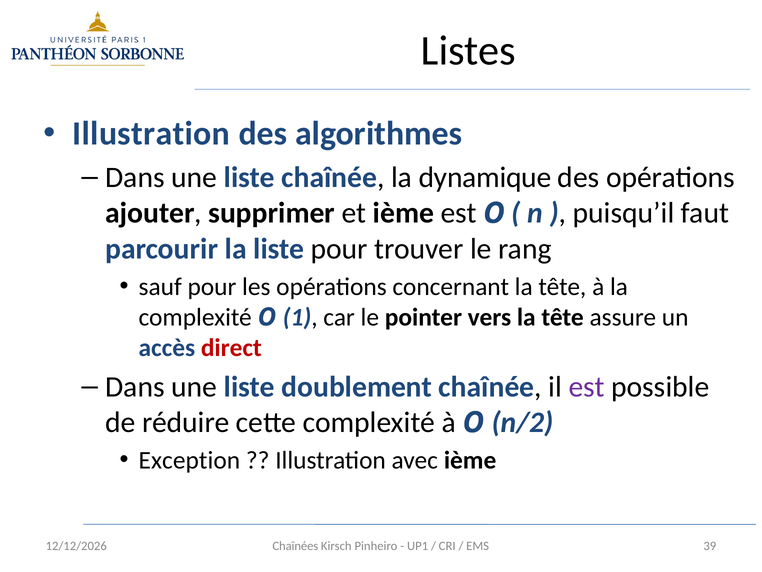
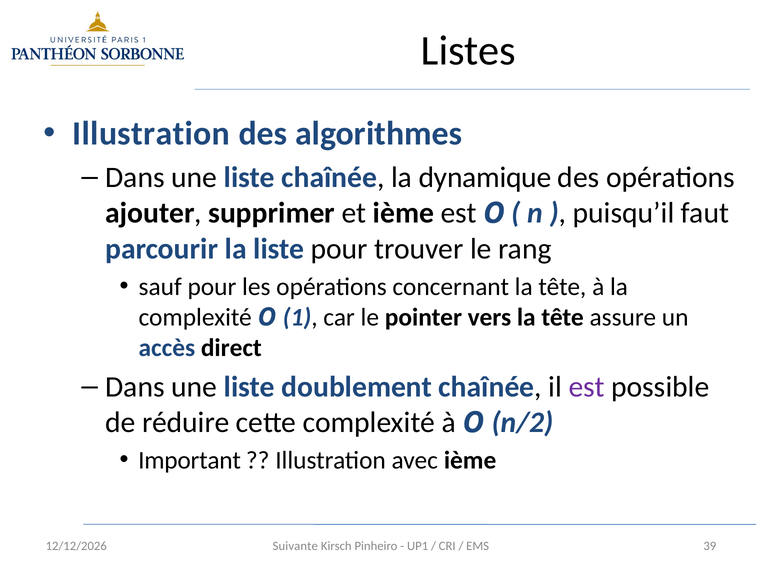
direct colour: red -> black
Exception: Exception -> Important
Chaînées: Chaînées -> Suivante
